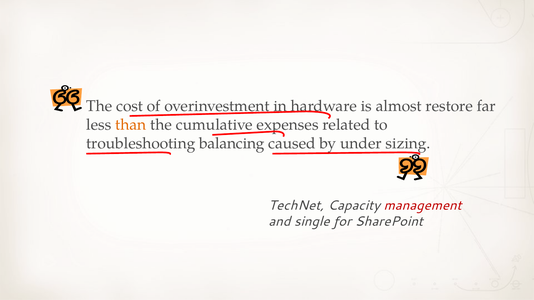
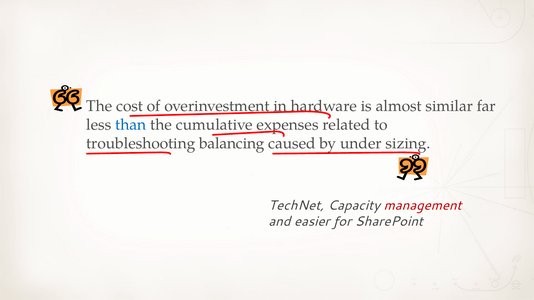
restore: restore -> similar
than colour: orange -> blue
single: single -> easier
